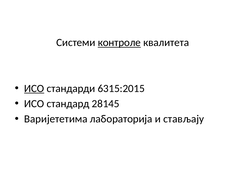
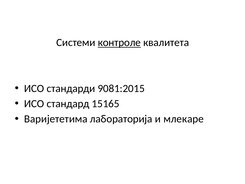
ИСО at (34, 88) underline: present -> none
6315:2015: 6315:2015 -> 9081:2015
28145: 28145 -> 15165
стављају: стављају -> млекаре
